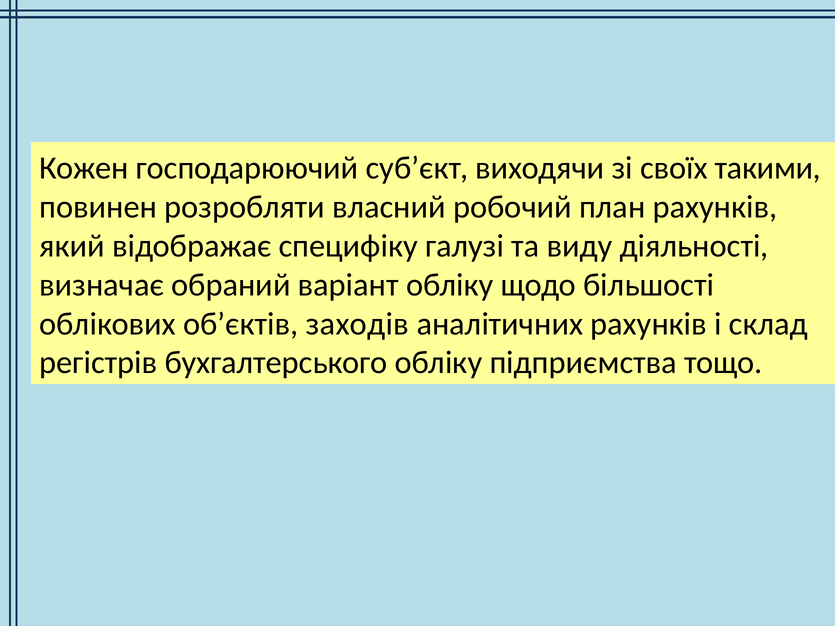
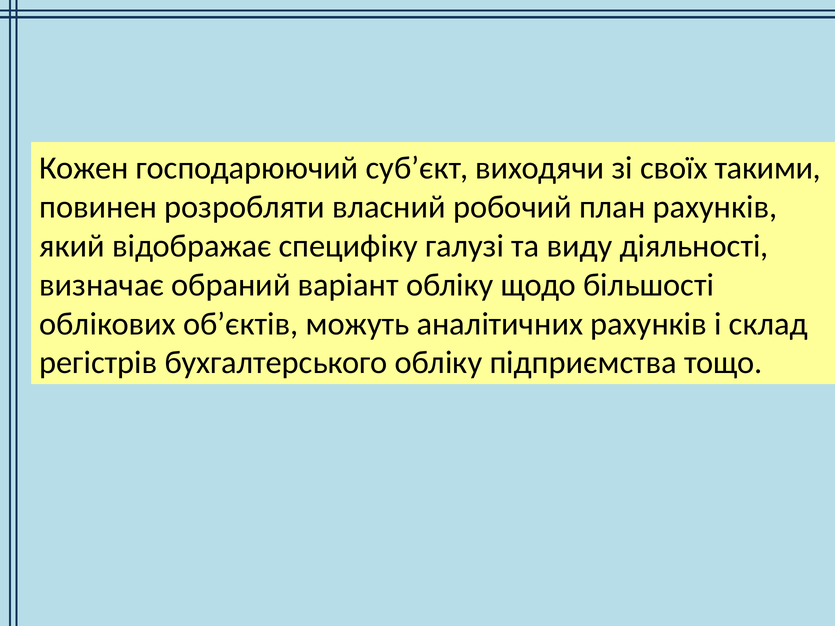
заходів: заходів -> можуть
